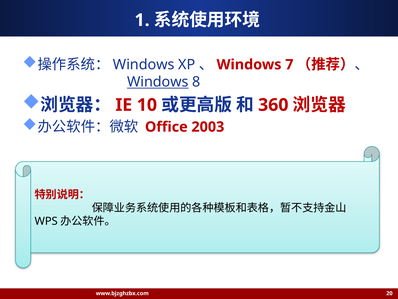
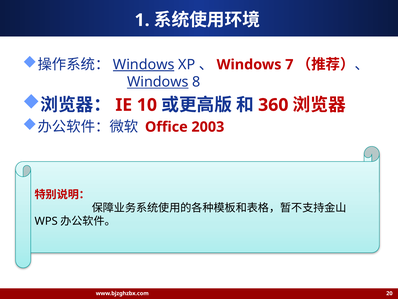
Windows at (144, 65) underline: none -> present
